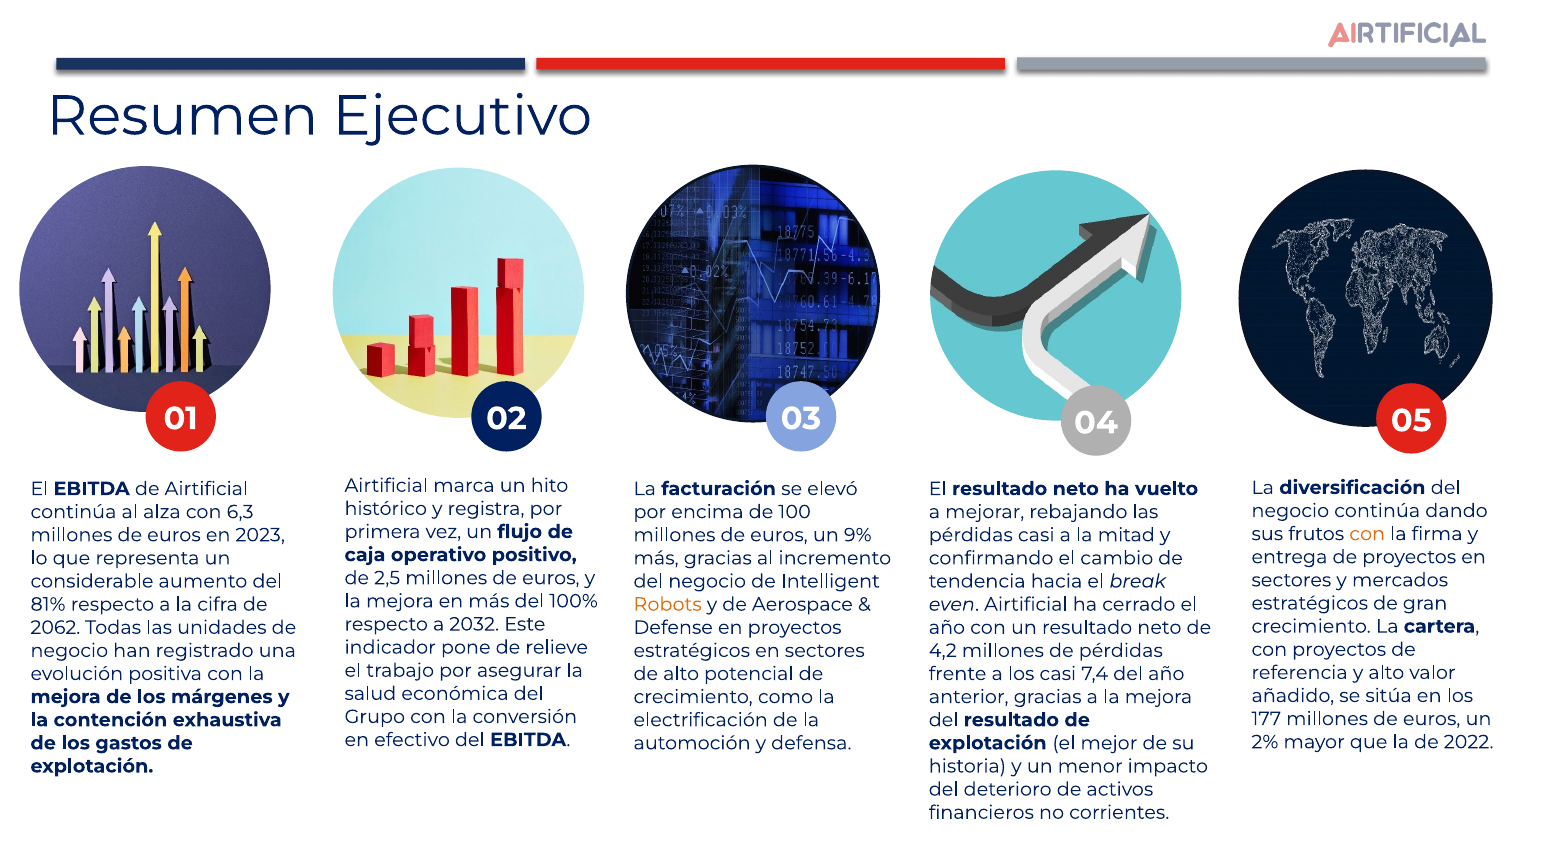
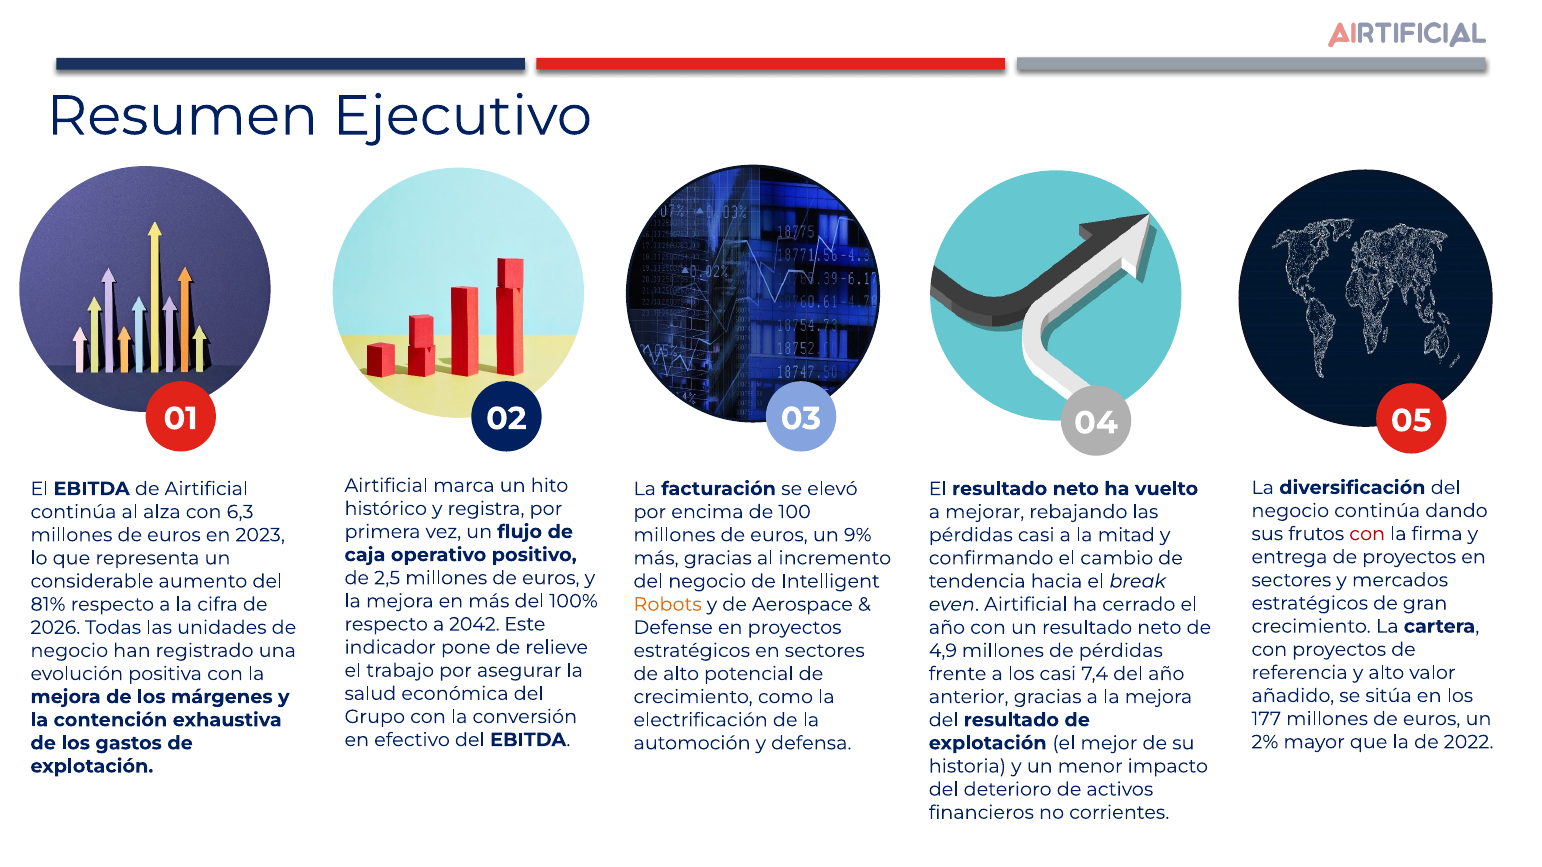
con at (1367, 534) colour: orange -> red
2032: 2032 -> 2042
2062: 2062 -> 2026
4,2: 4,2 -> 4,9
